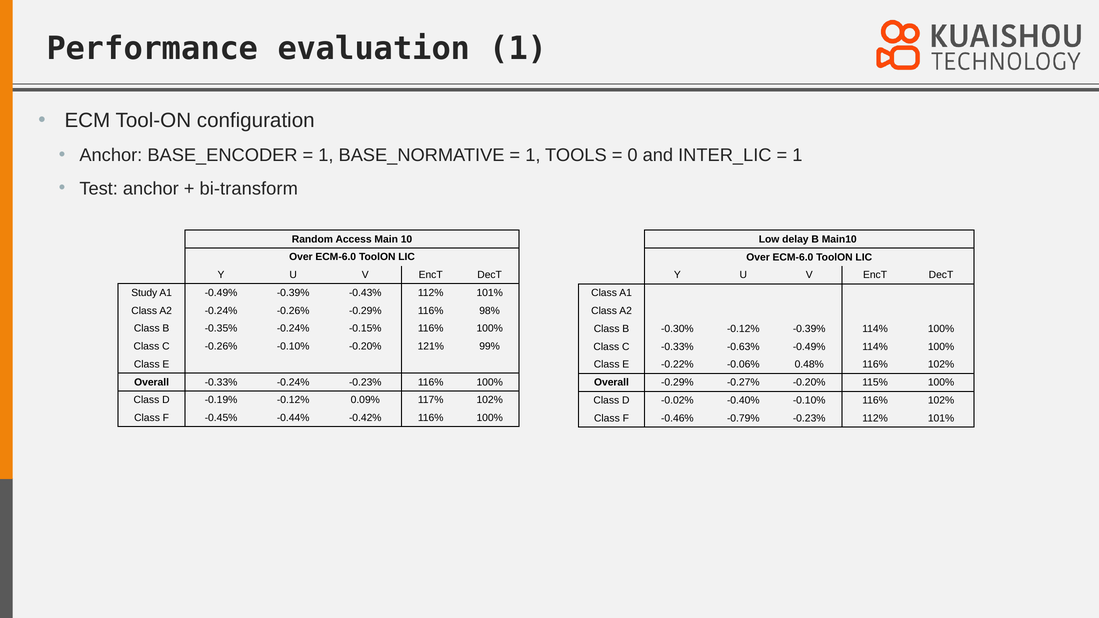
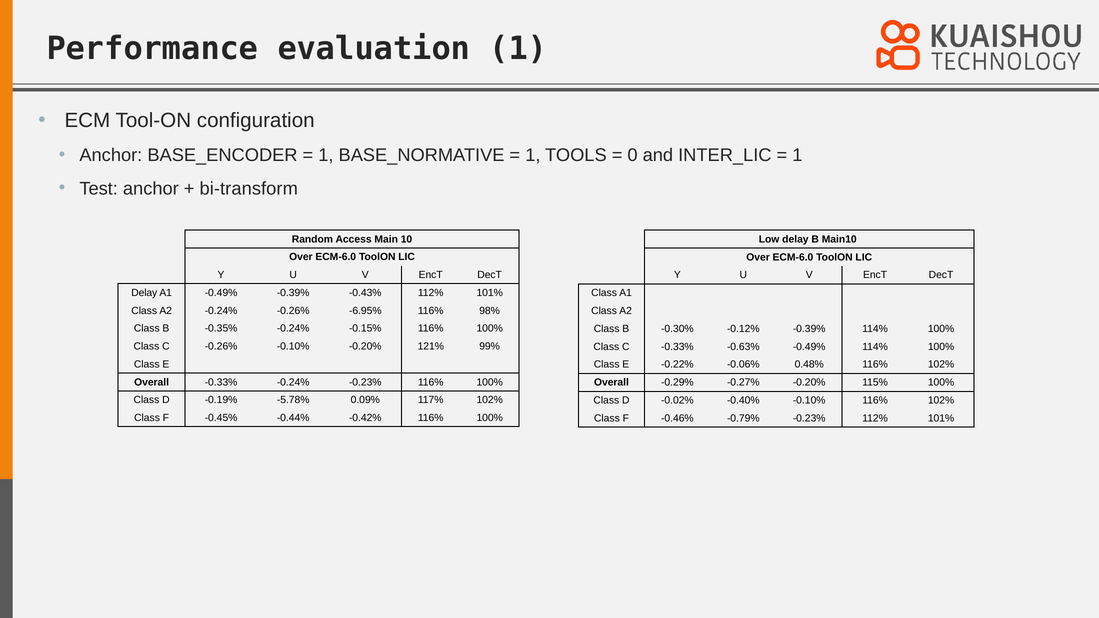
Study at (144, 293): Study -> Delay
-0.26% -0.29%: -0.29% -> -6.95%
-0.19% -0.12%: -0.12% -> -5.78%
